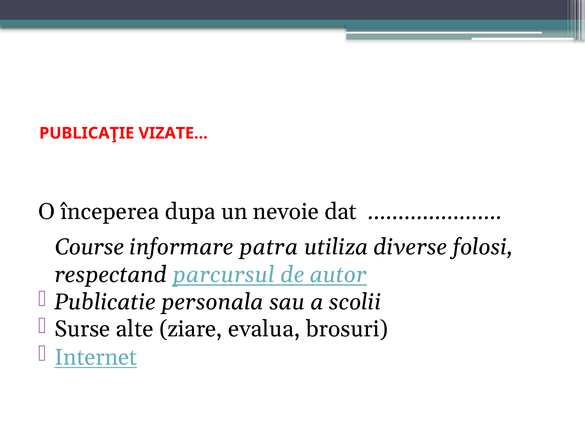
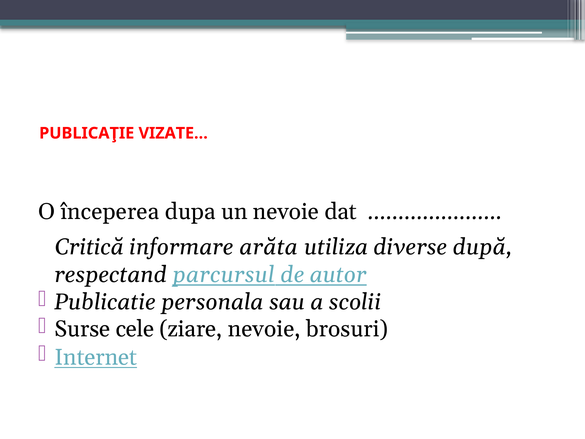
Course: Course -> Critică
patra: patra -> arăta
folosi: folosi -> după
alte: alte -> cele
ziare evalua: evalua -> nevoie
